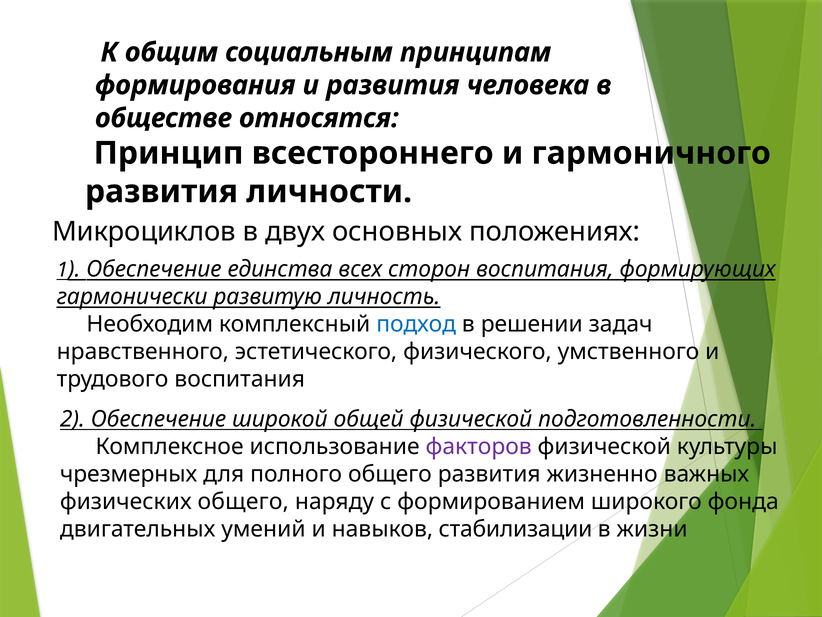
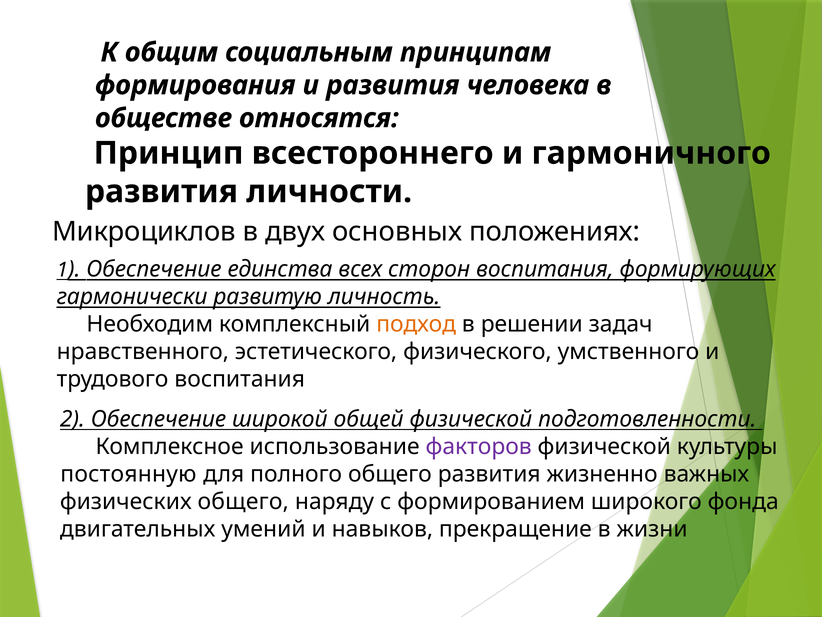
подход colour: blue -> orange
чрезмерных: чрезмерных -> постоянную
стабилизации: стабилизации -> прекращение
